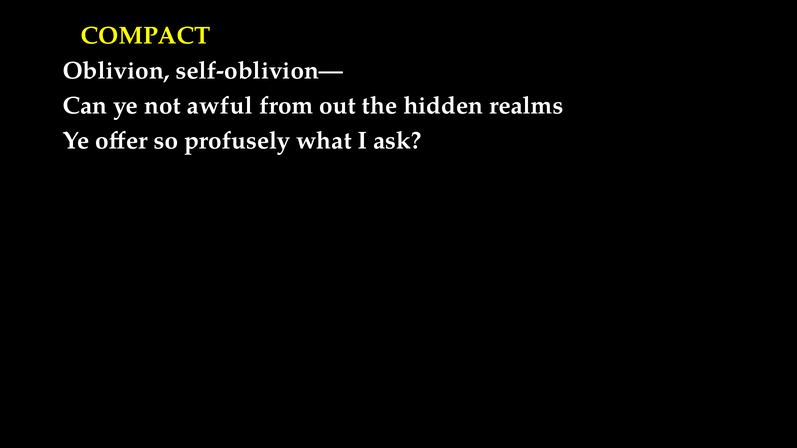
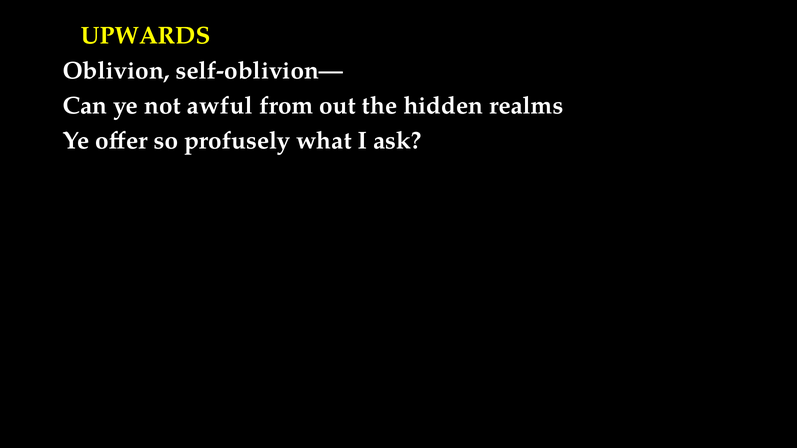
COMPACT: COMPACT -> UPWARDS
